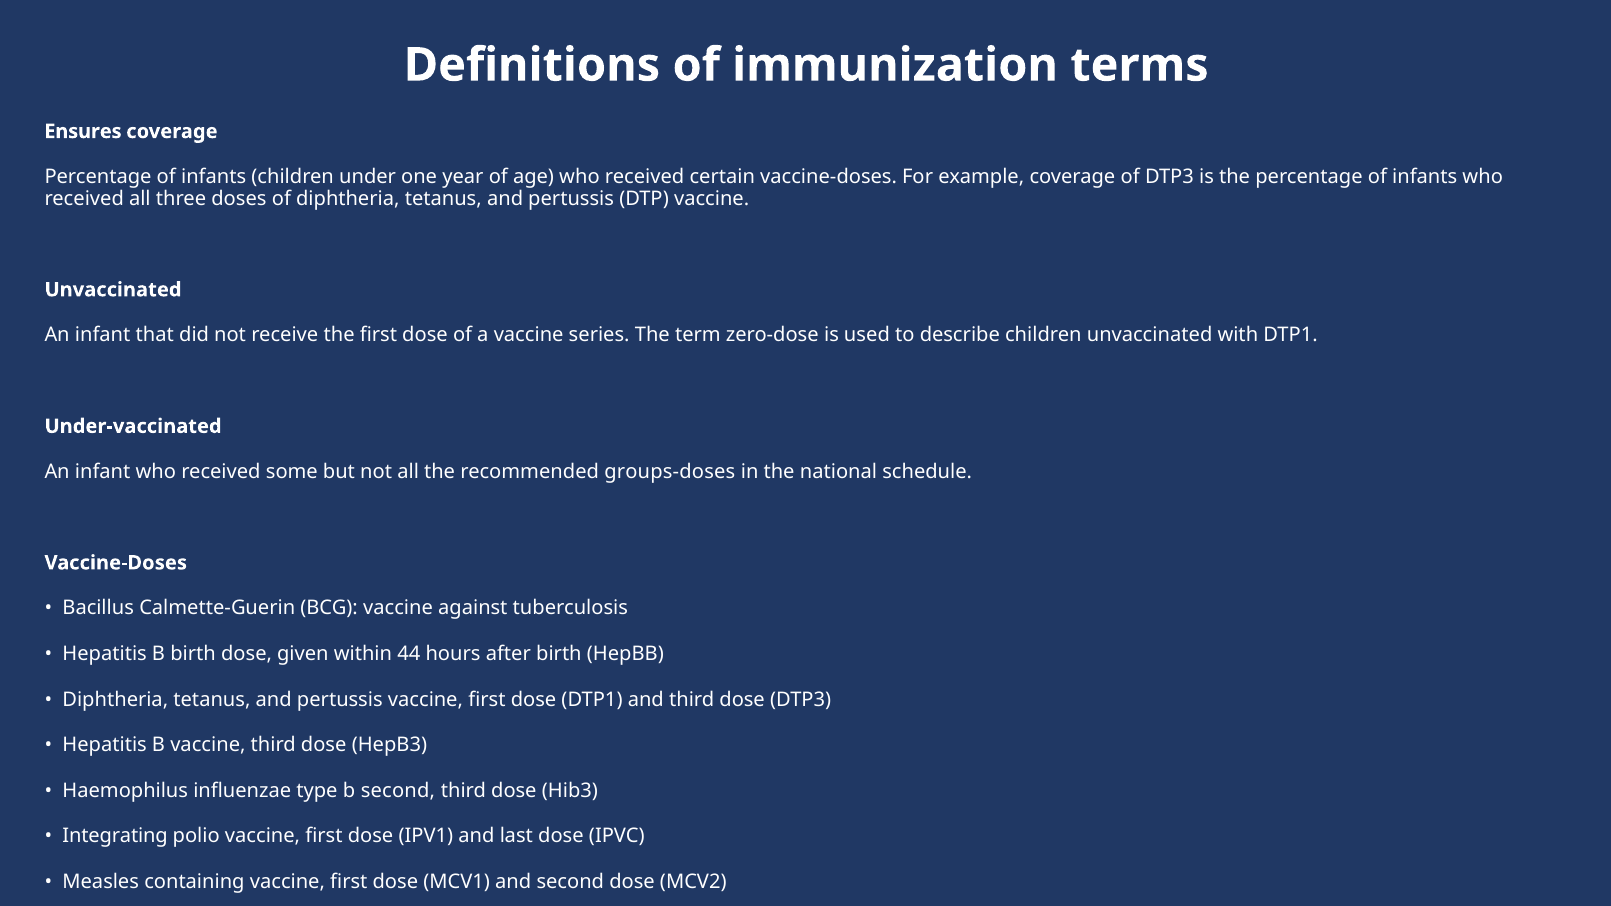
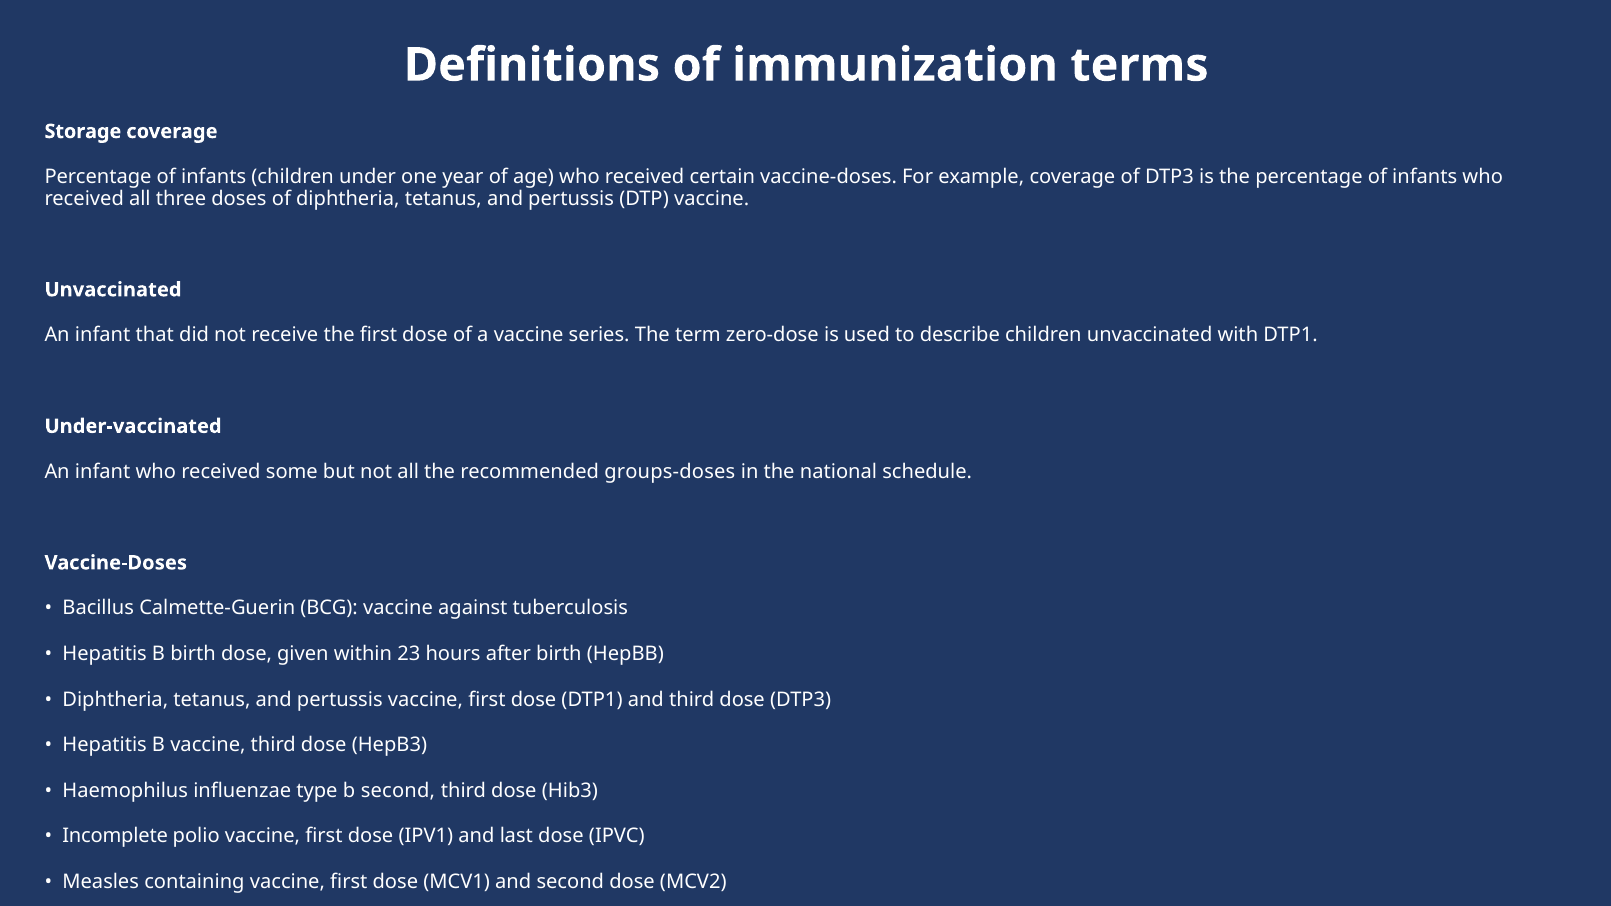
Ensures: Ensures -> Storage
44: 44 -> 23
Integrating at (115, 836): Integrating -> Incomplete
